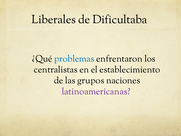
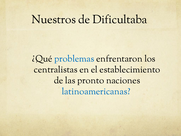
Liberales: Liberales -> Nuestros
grupos: grupos -> pronto
latinoamericanas colour: purple -> blue
